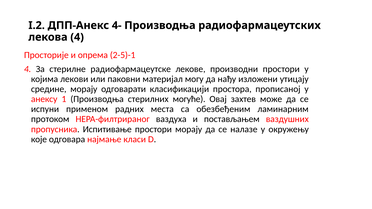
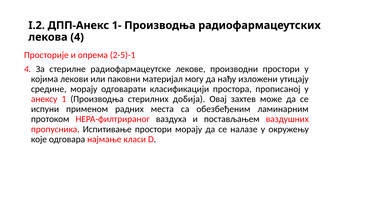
4-: 4- -> 1-
могуће: могуће -> добија
